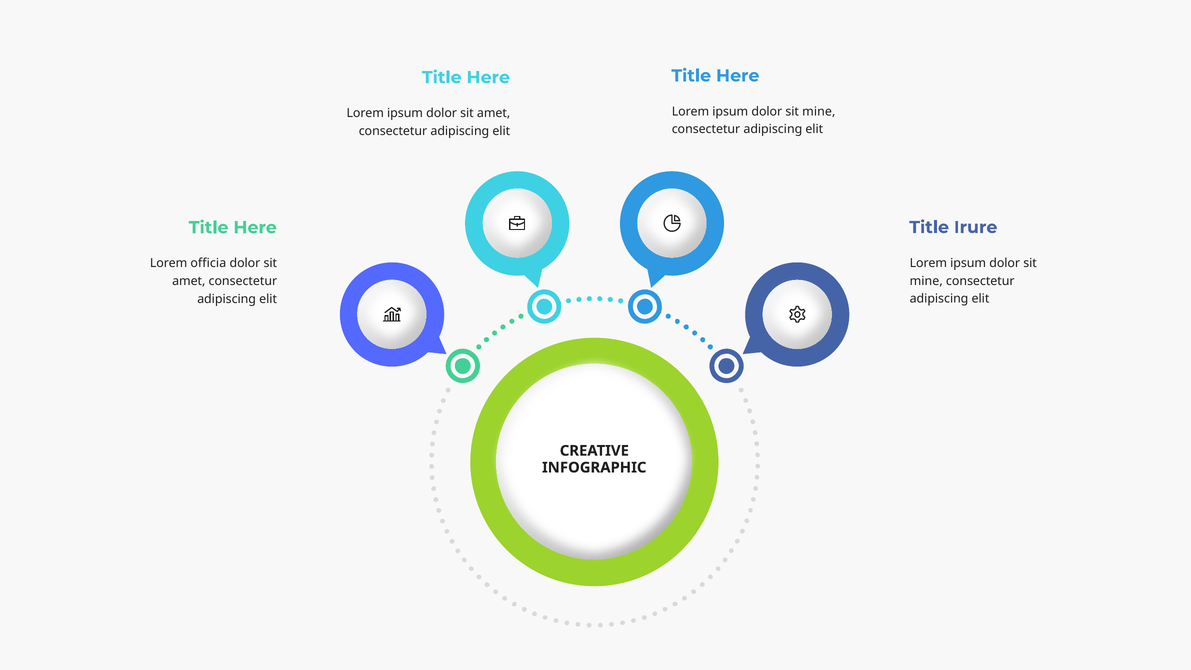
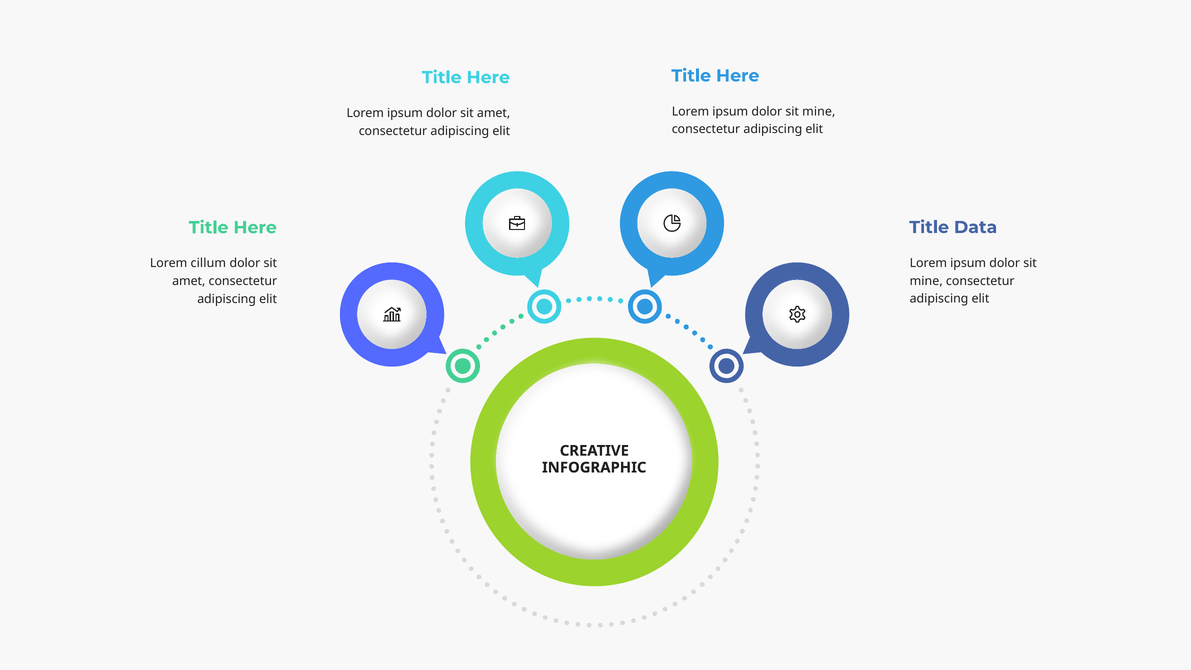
Irure: Irure -> Data
officia: officia -> cillum
